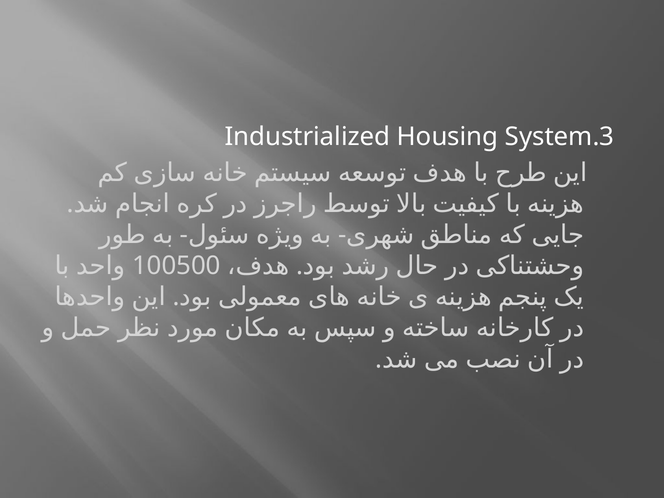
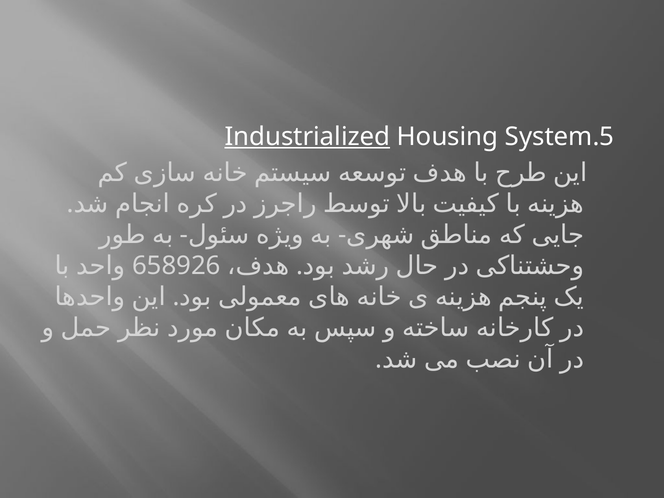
Industrialized underline: none -> present
System.3: System.3 -> System.5
100500: 100500 -> 658926
